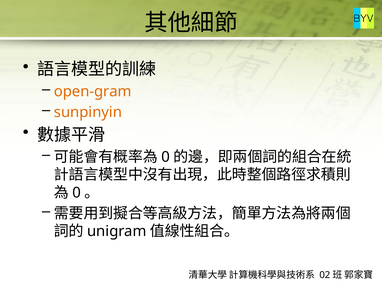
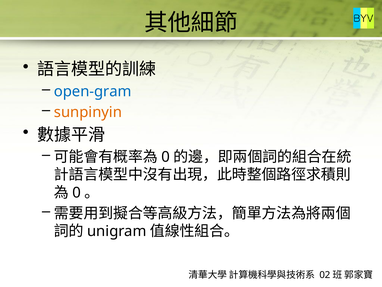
open-gram colour: orange -> blue
